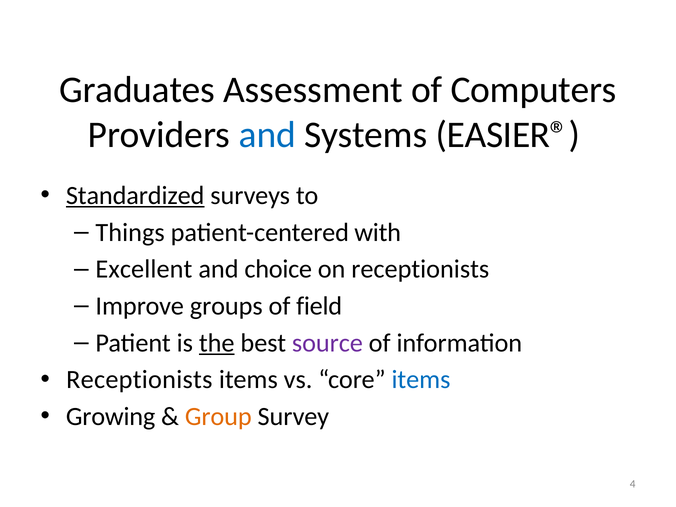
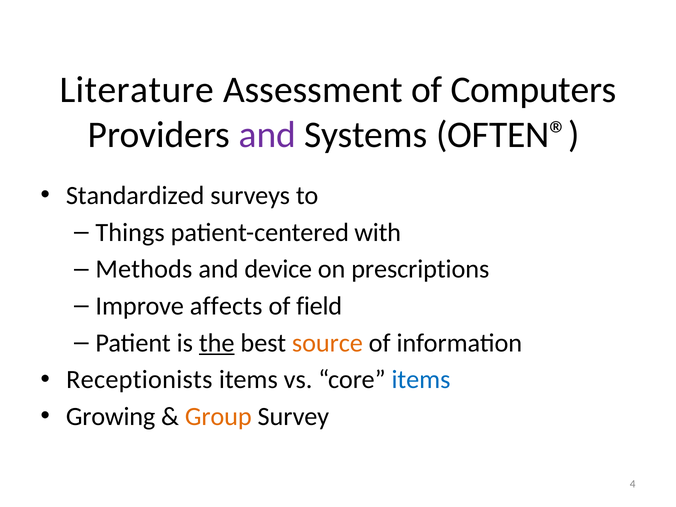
Graduates: Graduates -> Literature
and at (267, 135) colour: blue -> purple
EASIER®: EASIER® -> OFTEN®
Standardized underline: present -> none
Excellent: Excellent -> Methods
choice: choice -> device
on receptionists: receptionists -> prescriptions
groups: groups -> affects
source colour: purple -> orange
